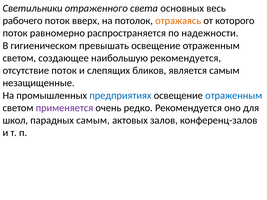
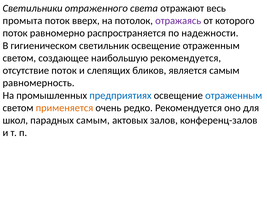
основных: основных -> отражают
рабочего: рабочего -> промыта
отражаясь colour: orange -> purple
превышать: превышать -> светильник
незащищенные: незащищенные -> равномерность
применяется colour: purple -> orange
